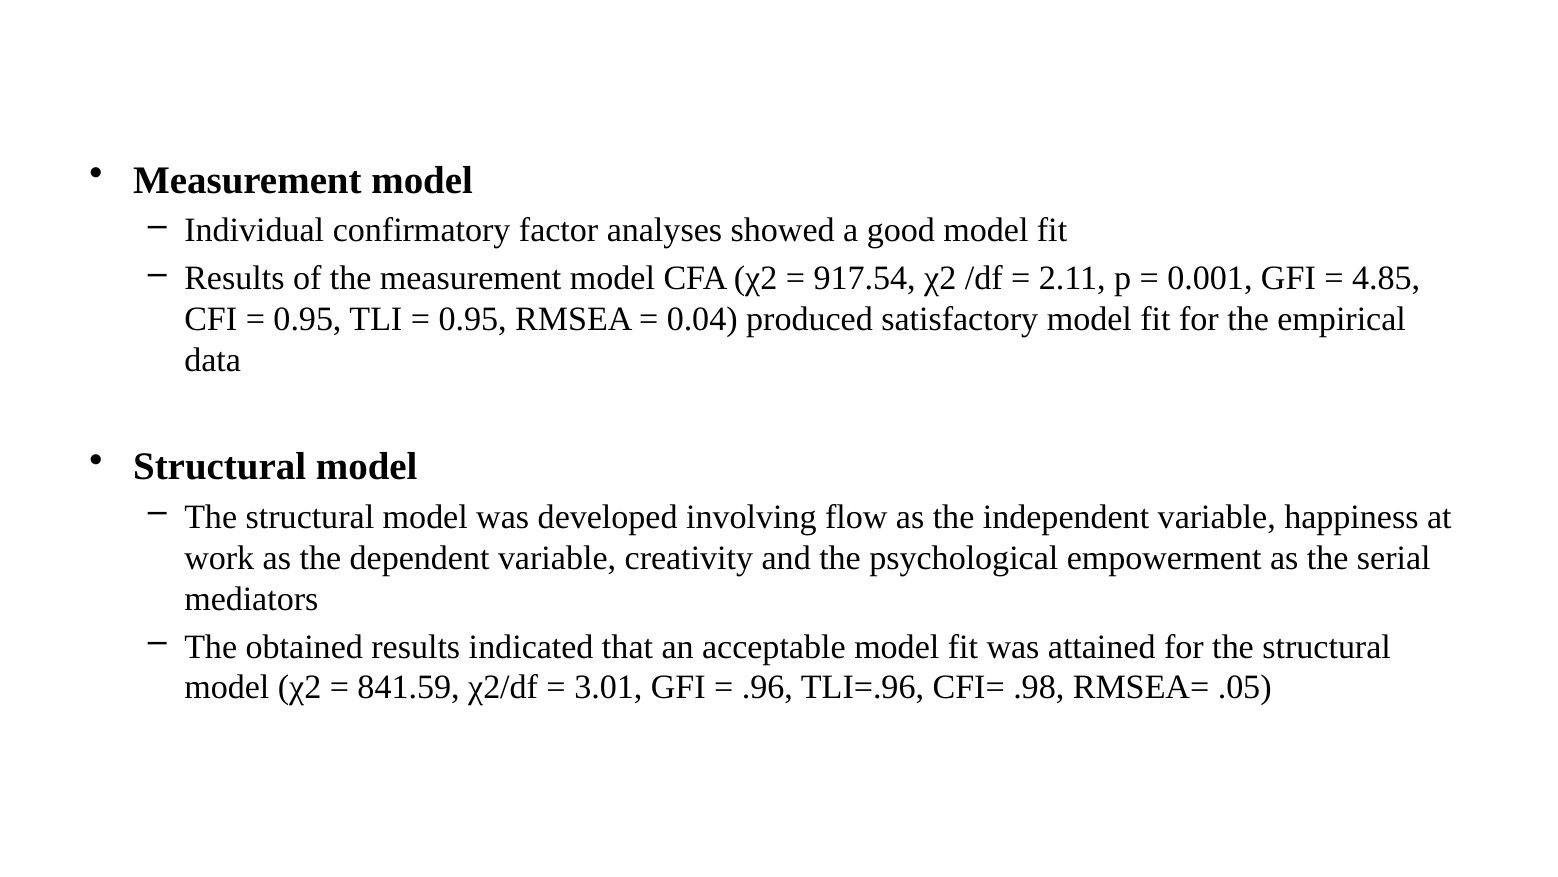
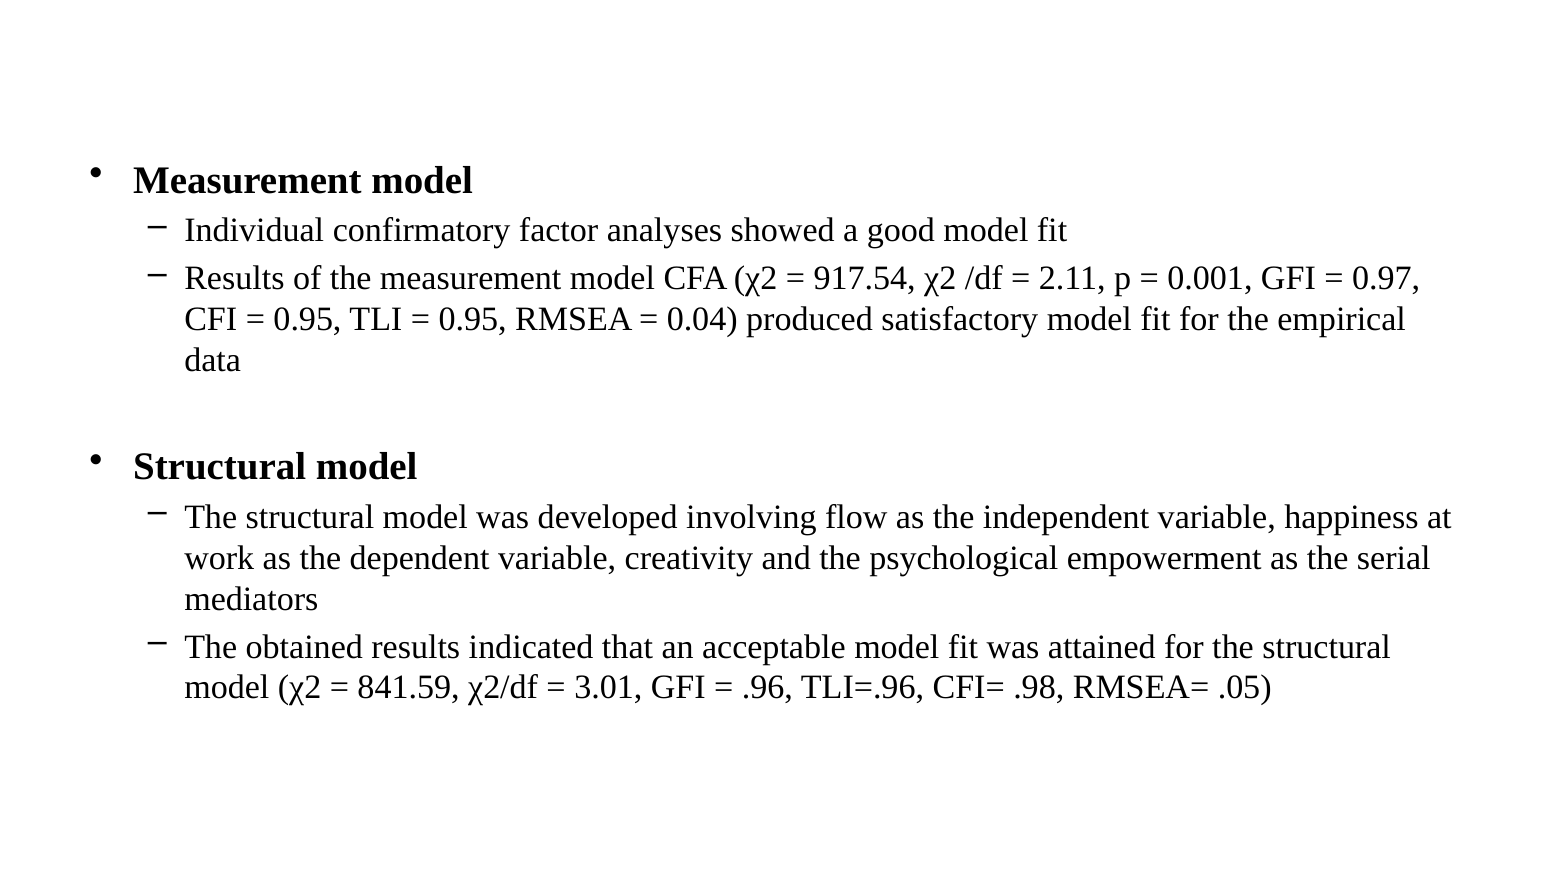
4.85: 4.85 -> 0.97
